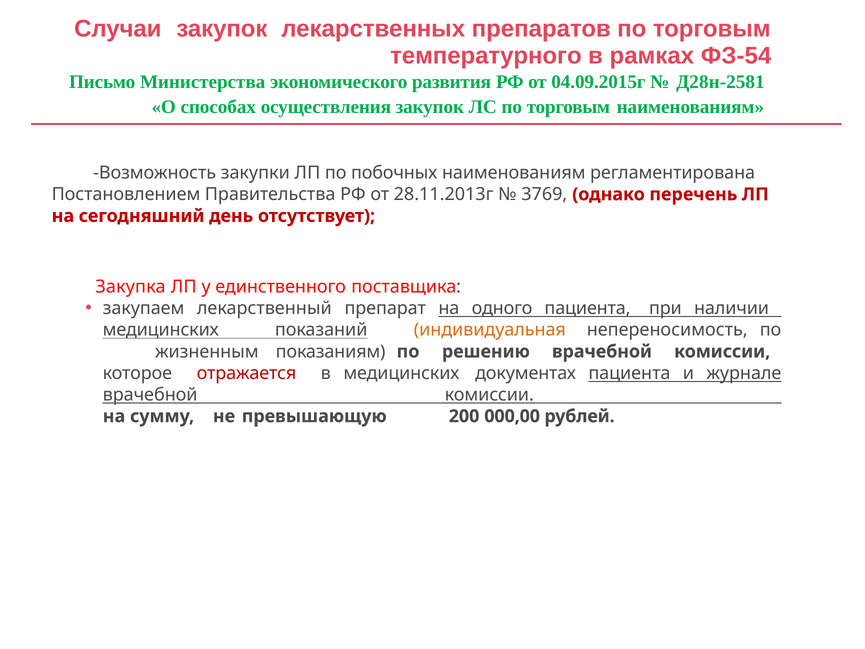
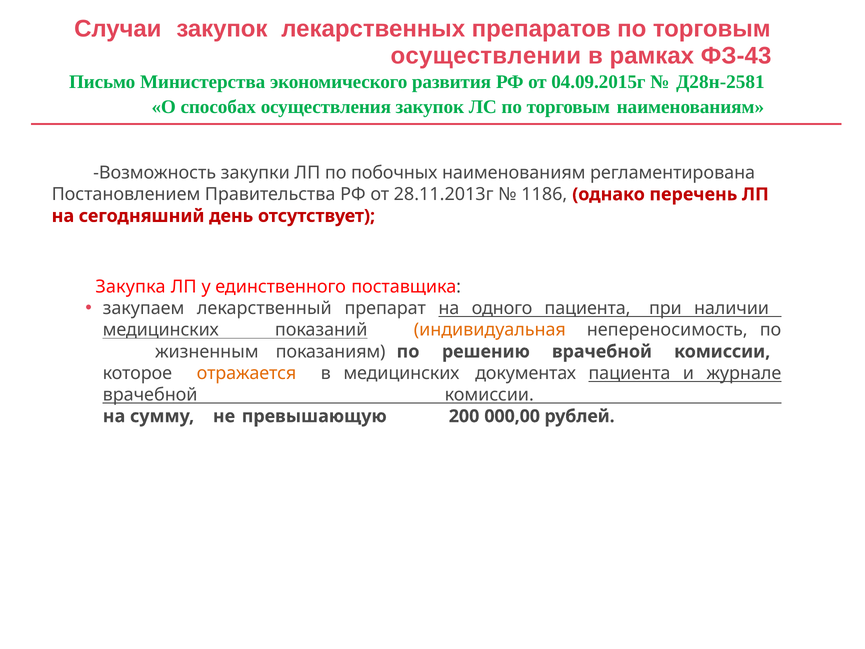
температурного: температурного -> осуществлении
ФЗ-54: ФЗ-54 -> ФЗ-43
3769: 3769 -> 1186
отражается colour: red -> orange
